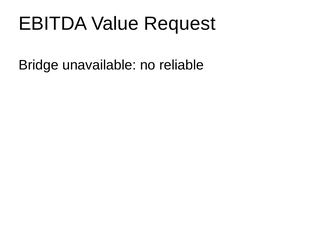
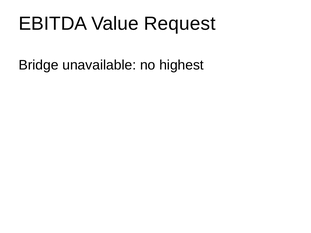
reliable: reliable -> highest
